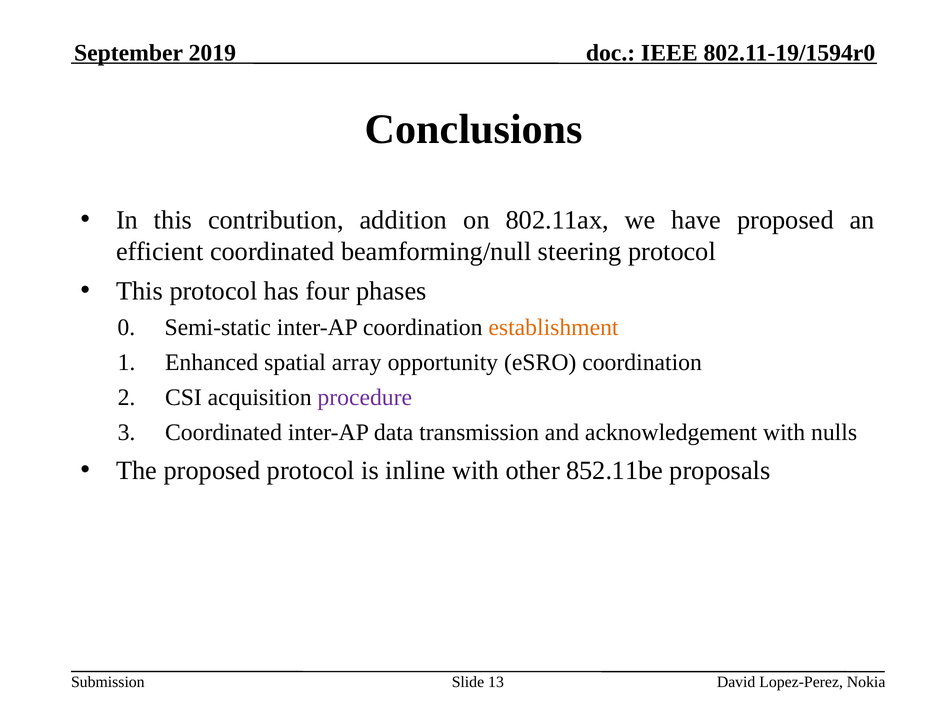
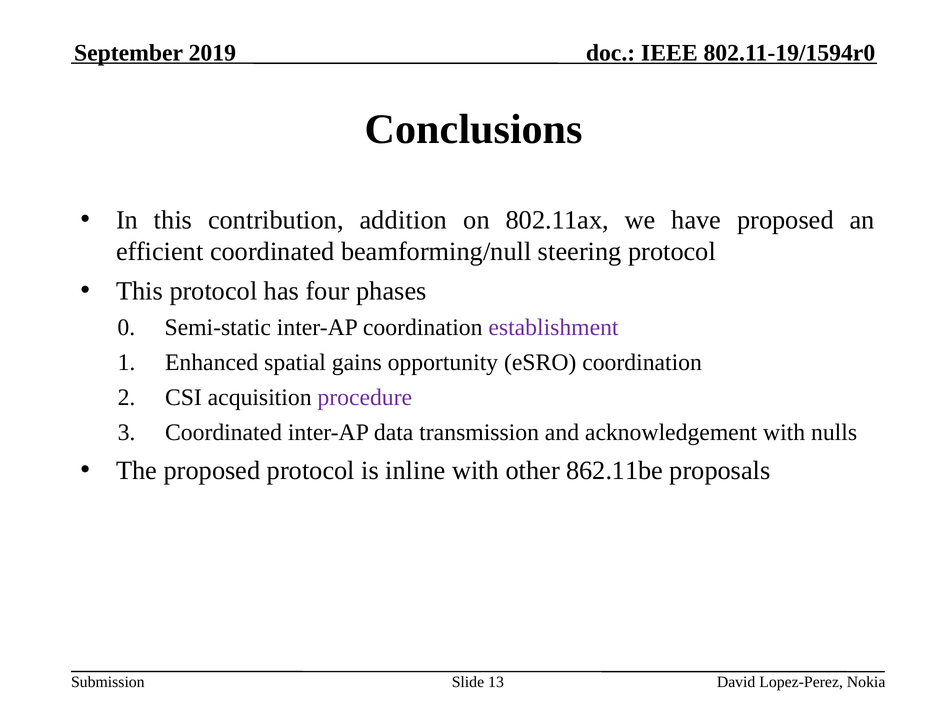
establishment colour: orange -> purple
array: array -> gains
852.11be: 852.11be -> 862.11be
